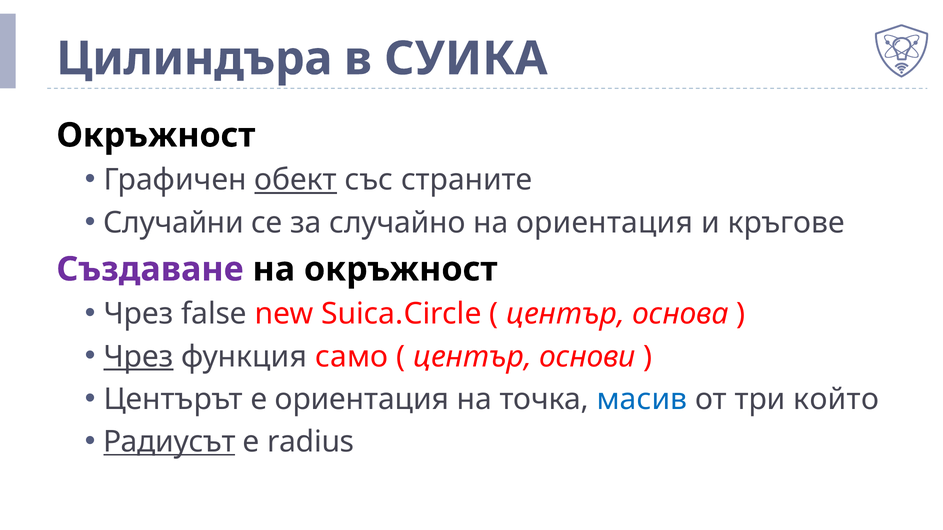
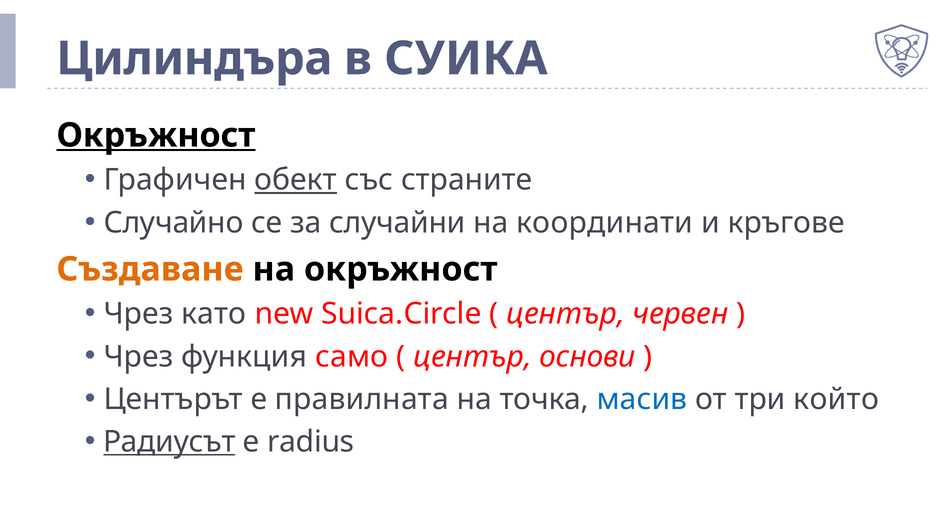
Окръжност at (156, 135) underline: none -> present
Случайни: Случайни -> Случайно
случайно: случайно -> случайни
на ориентация: ориентация -> координати
Създаване colour: purple -> orange
false: false -> като
основа: основа -> червен
Чрез at (138, 357) underline: present -> none
е ориентация: ориентация -> правилната
